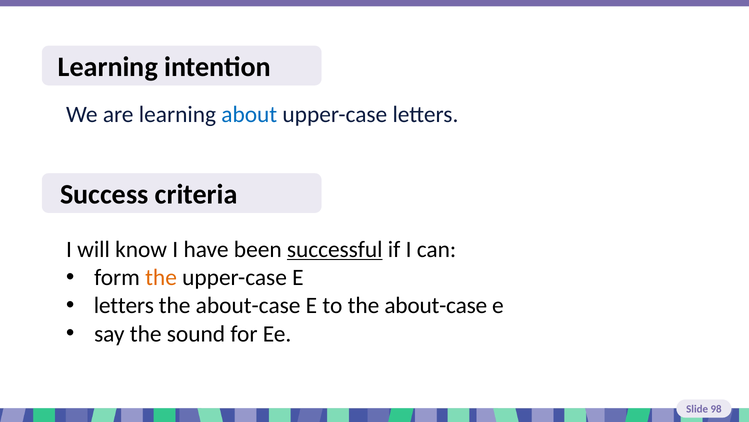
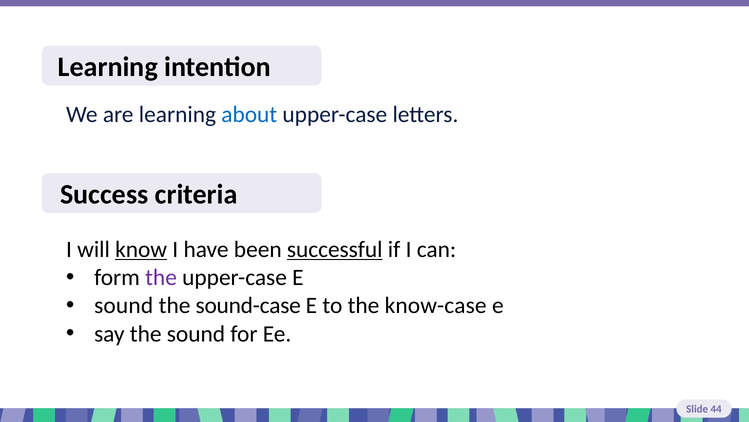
know underline: none -> present
the at (161, 277) colour: orange -> purple
letters at (124, 305): letters -> sound
about-case at (248, 305): about-case -> sound-case
to the about-case: about-case -> know-case
98: 98 -> 44
